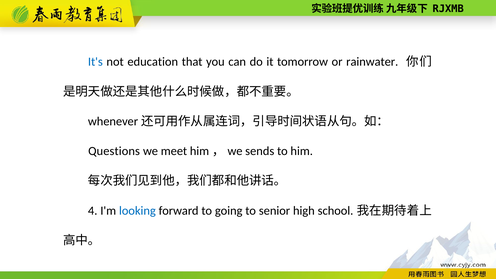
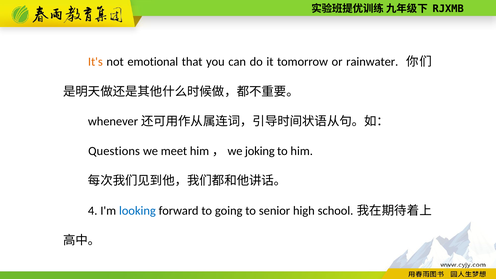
It's colour: blue -> orange
education: education -> emotional
sends: sends -> joking
